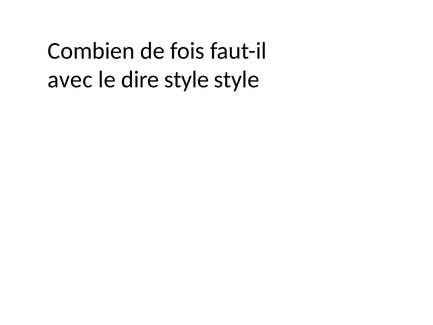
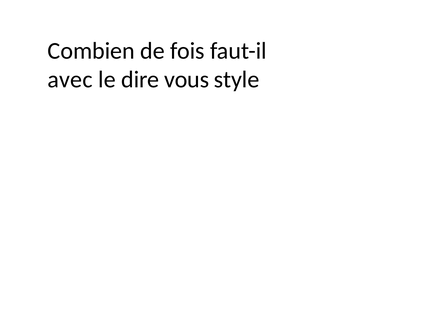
dire style: style -> vous
